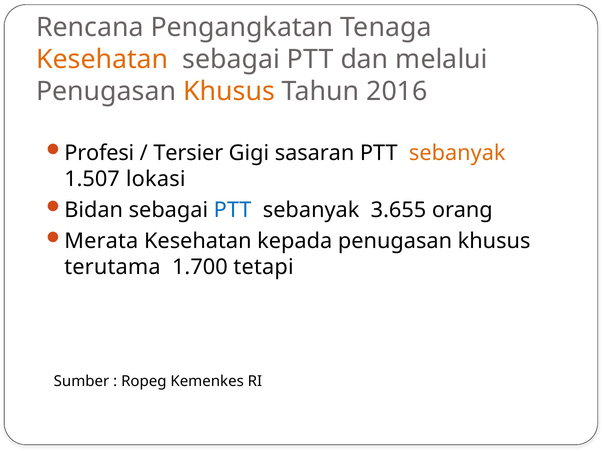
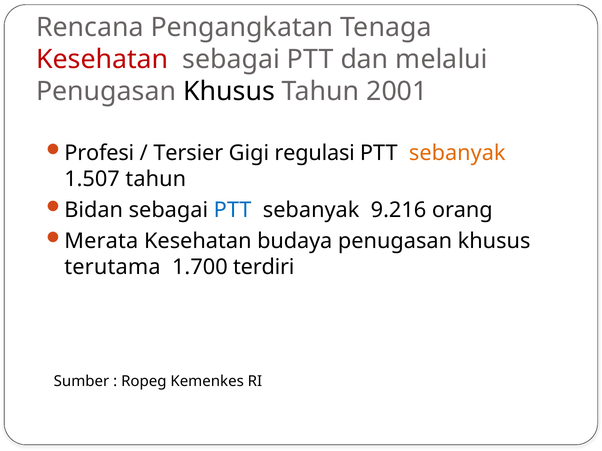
Kesehatan at (102, 60) colour: orange -> red
Khusus at (229, 92) colour: orange -> black
2016: 2016 -> 2001
sasaran: sasaran -> regulasi
1.507 lokasi: lokasi -> tahun
3.655: 3.655 -> 9.216
kepada: kepada -> budaya
tetapi: tetapi -> terdiri
